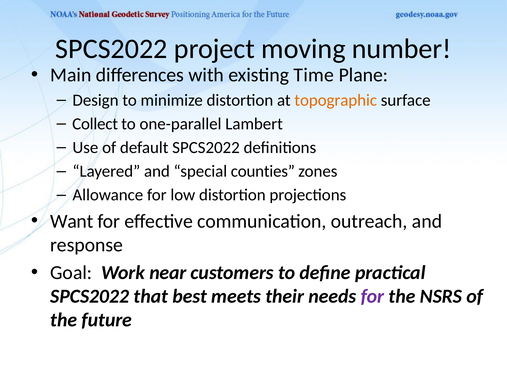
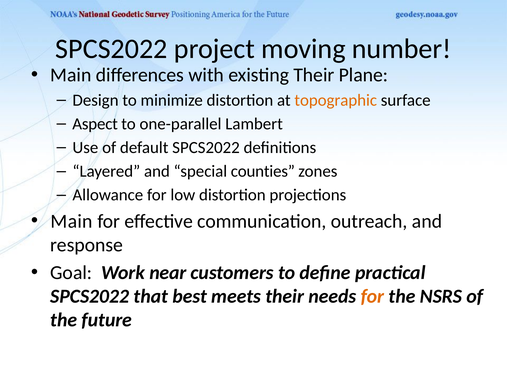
existing Time: Time -> Their
Collect: Collect -> Aspect
Want at (72, 221): Want -> Main
for at (372, 296) colour: purple -> orange
